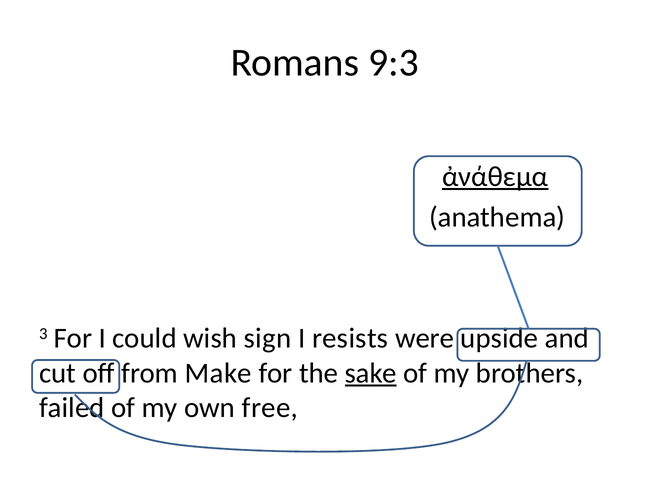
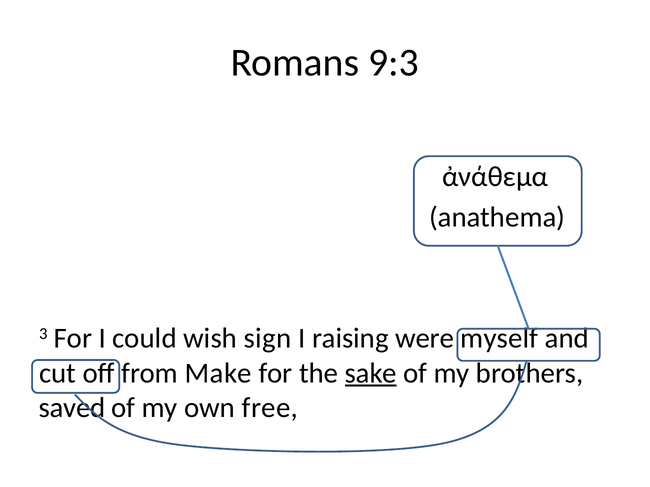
ἀνάθεμα underline: present -> none
resists: resists -> raising
upside: upside -> myself
failed: failed -> saved
